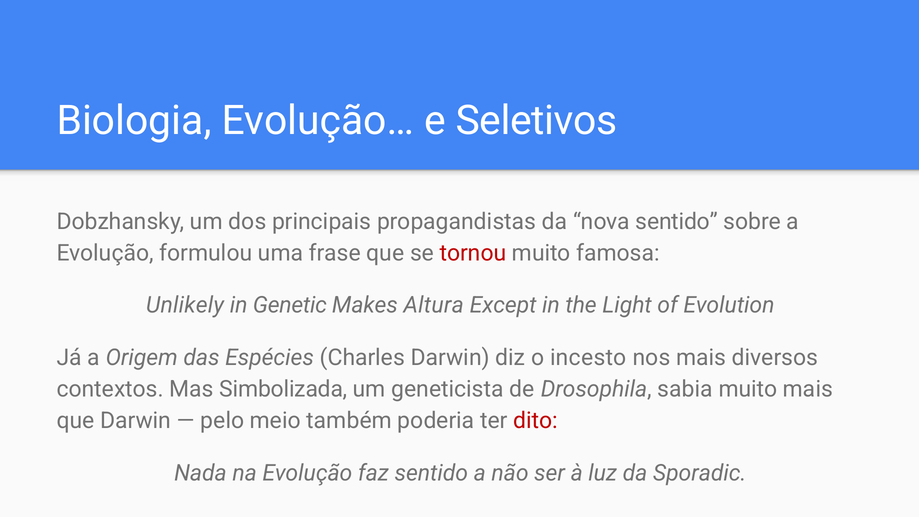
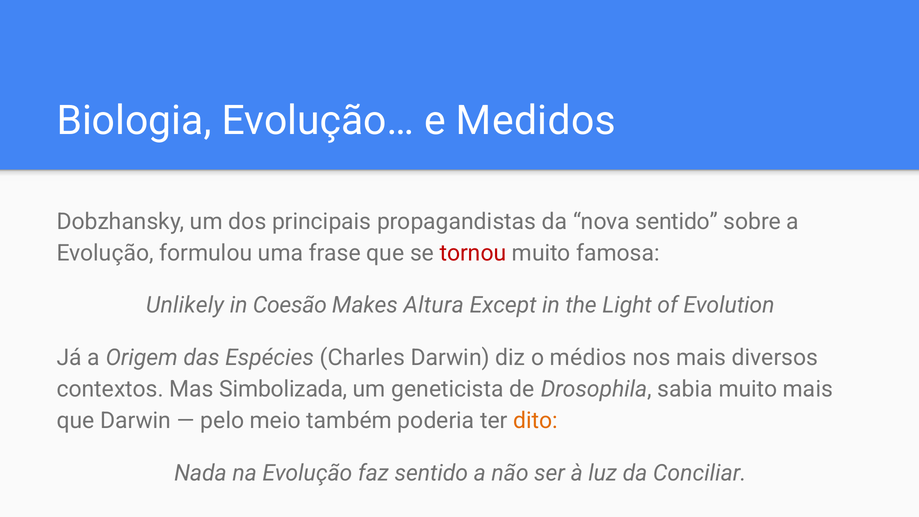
Seletivos: Seletivos -> Medidos
Genetic: Genetic -> Coesão
incesto: incesto -> médios
dito colour: red -> orange
Sporadic: Sporadic -> Conciliar
